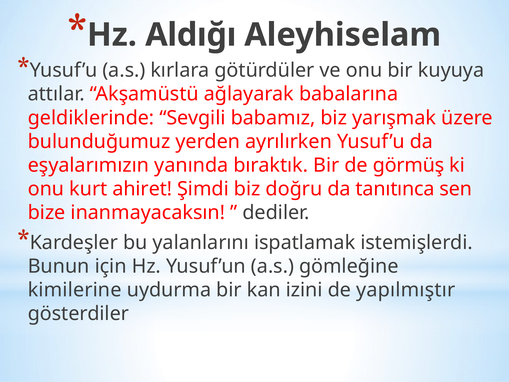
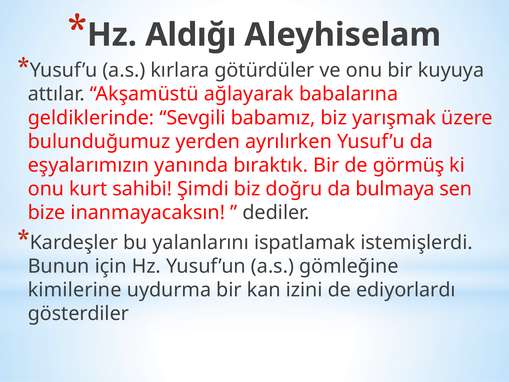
ahiret: ahiret -> sahibi
tanıtınca: tanıtınca -> bulmaya
yapılmıştır: yapılmıştır -> ediyorlardı
